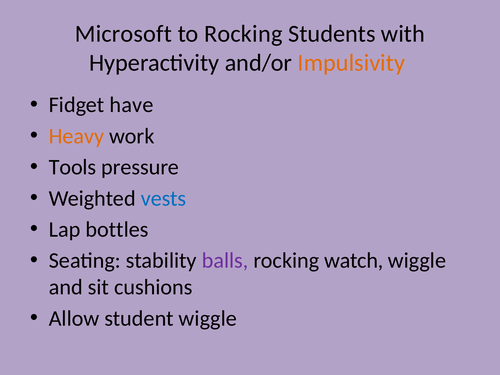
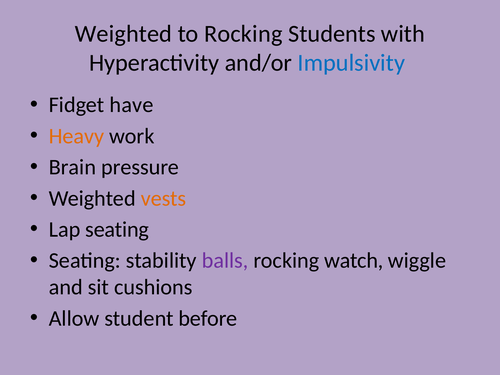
Microsoft at (123, 34): Microsoft -> Weighted
Impulsivity colour: orange -> blue
Tools: Tools -> Brain
vests colour: blue -> orange
Lap bottles: bottles -> seating
student wiggle: wiggle -> before
